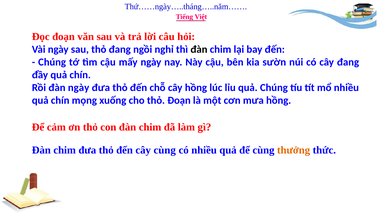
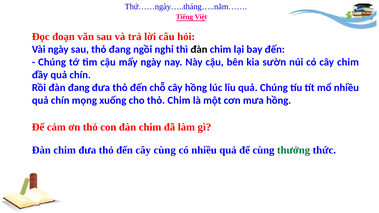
cây đang: đang -> chim
đàn ngày: ngày -> đang
thỏ Đoạn: Đoạn -> Chim
thưởng colour: orange -> green
